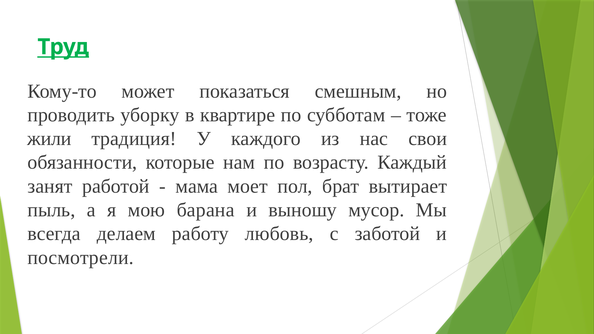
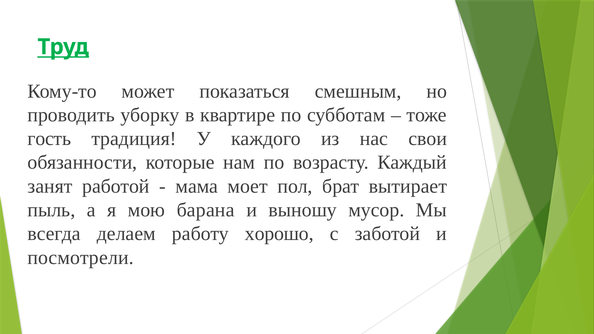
жили: жили -> гость
любовь: любовь -> хорошо
